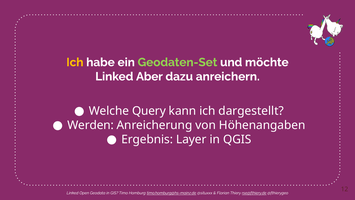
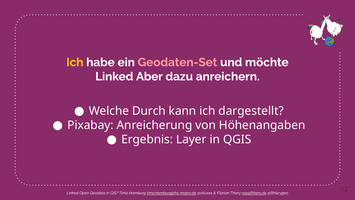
Geodaten-Set colour: light green -> pink
Query: Query -> Durch
Werden: Werden -> Pixabay
